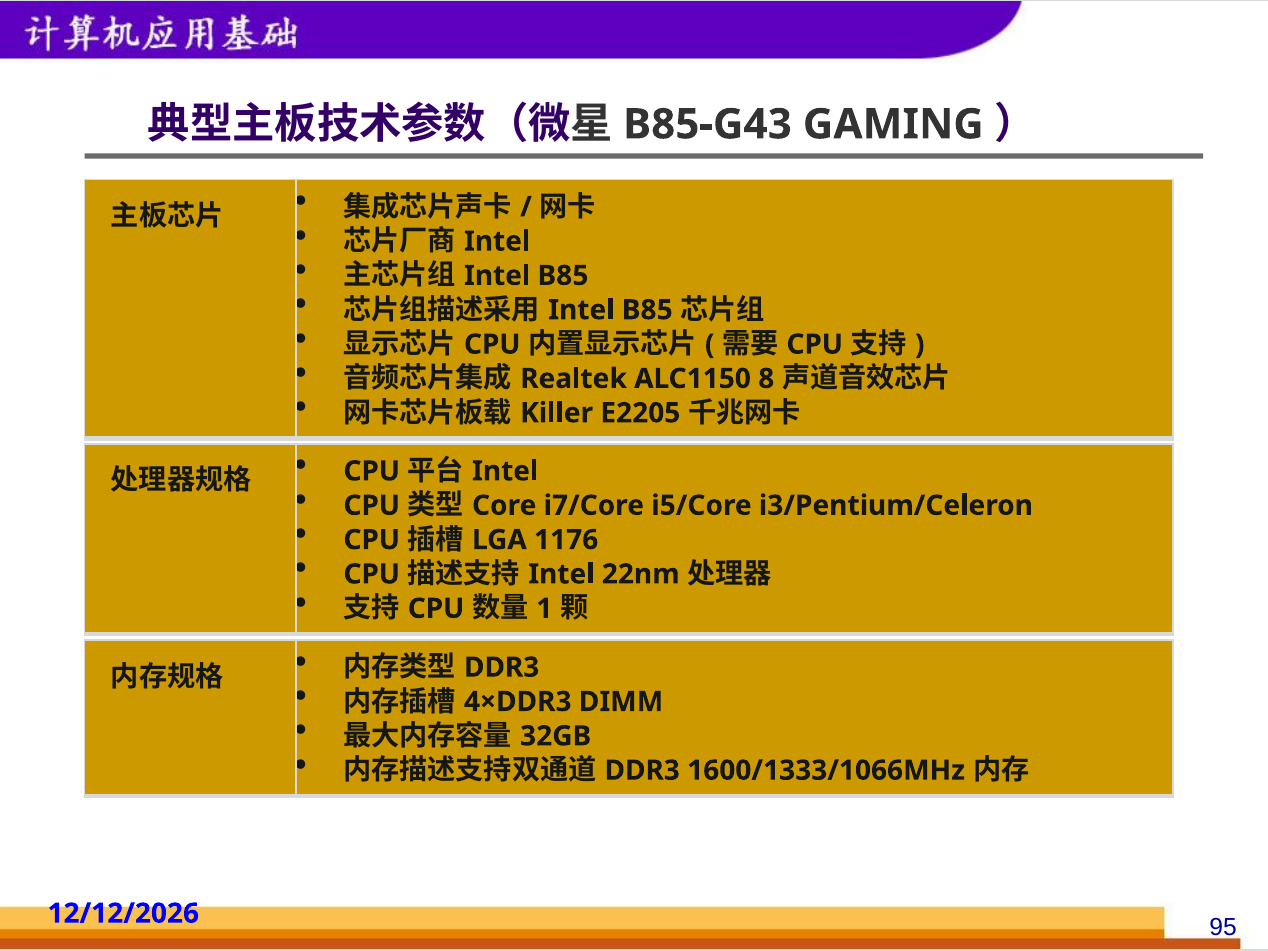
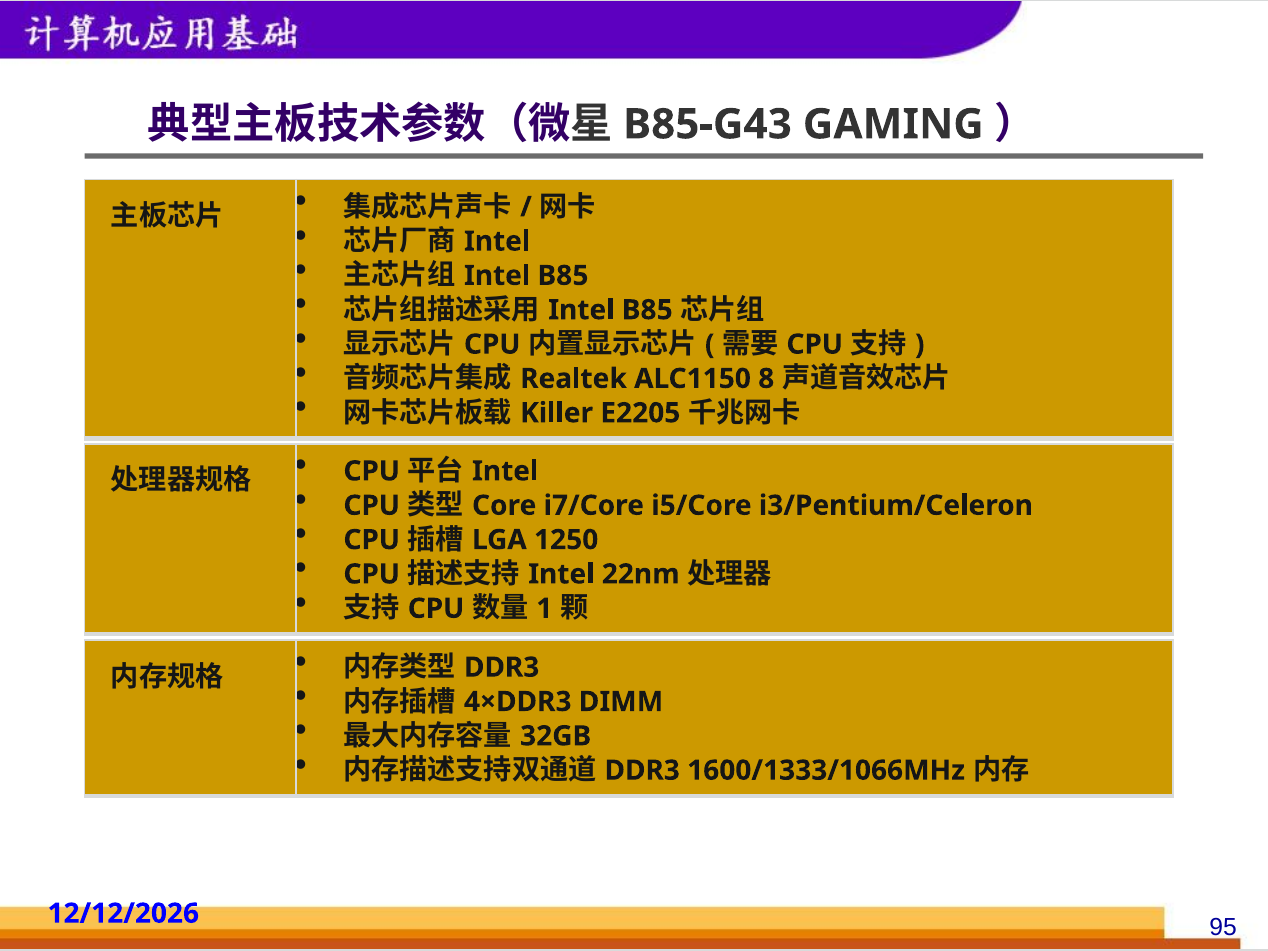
1176: 1176 -> 1250
